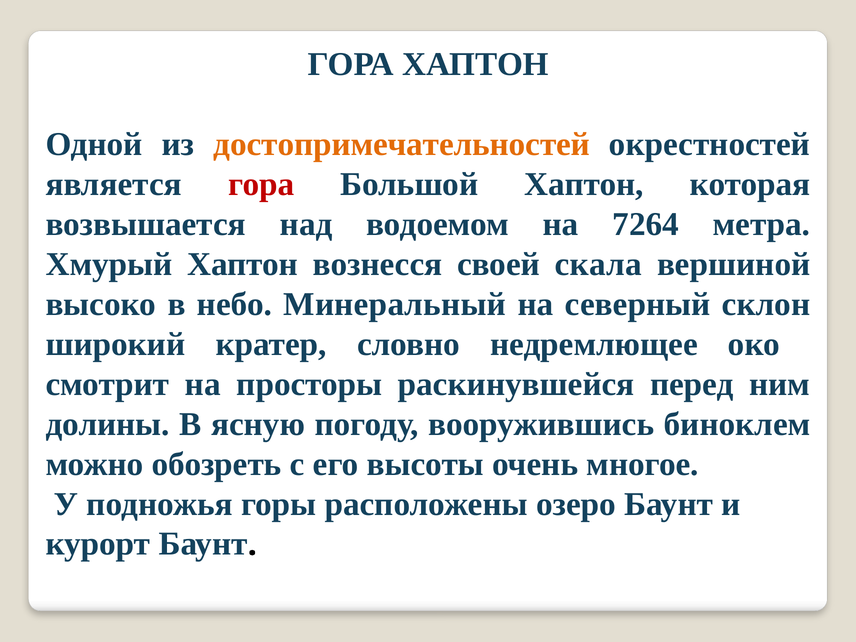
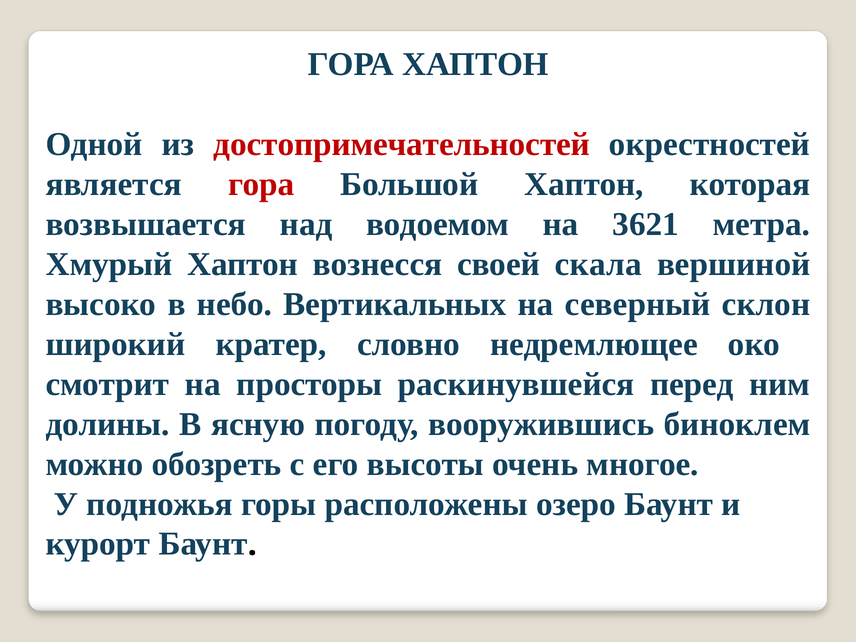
достопримечательностей colour: orange -> red
7264: 7264 -> 3621
Минеральный: Минеральный -> Вертикальных
